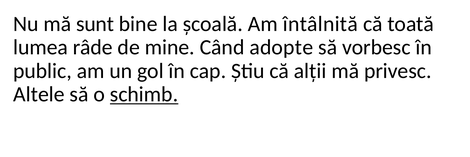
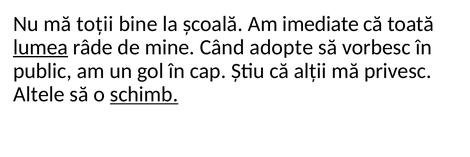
sunt: sunt -> toții
întâlnită: întâlnită -> imediate
lumea underline: none -> present
